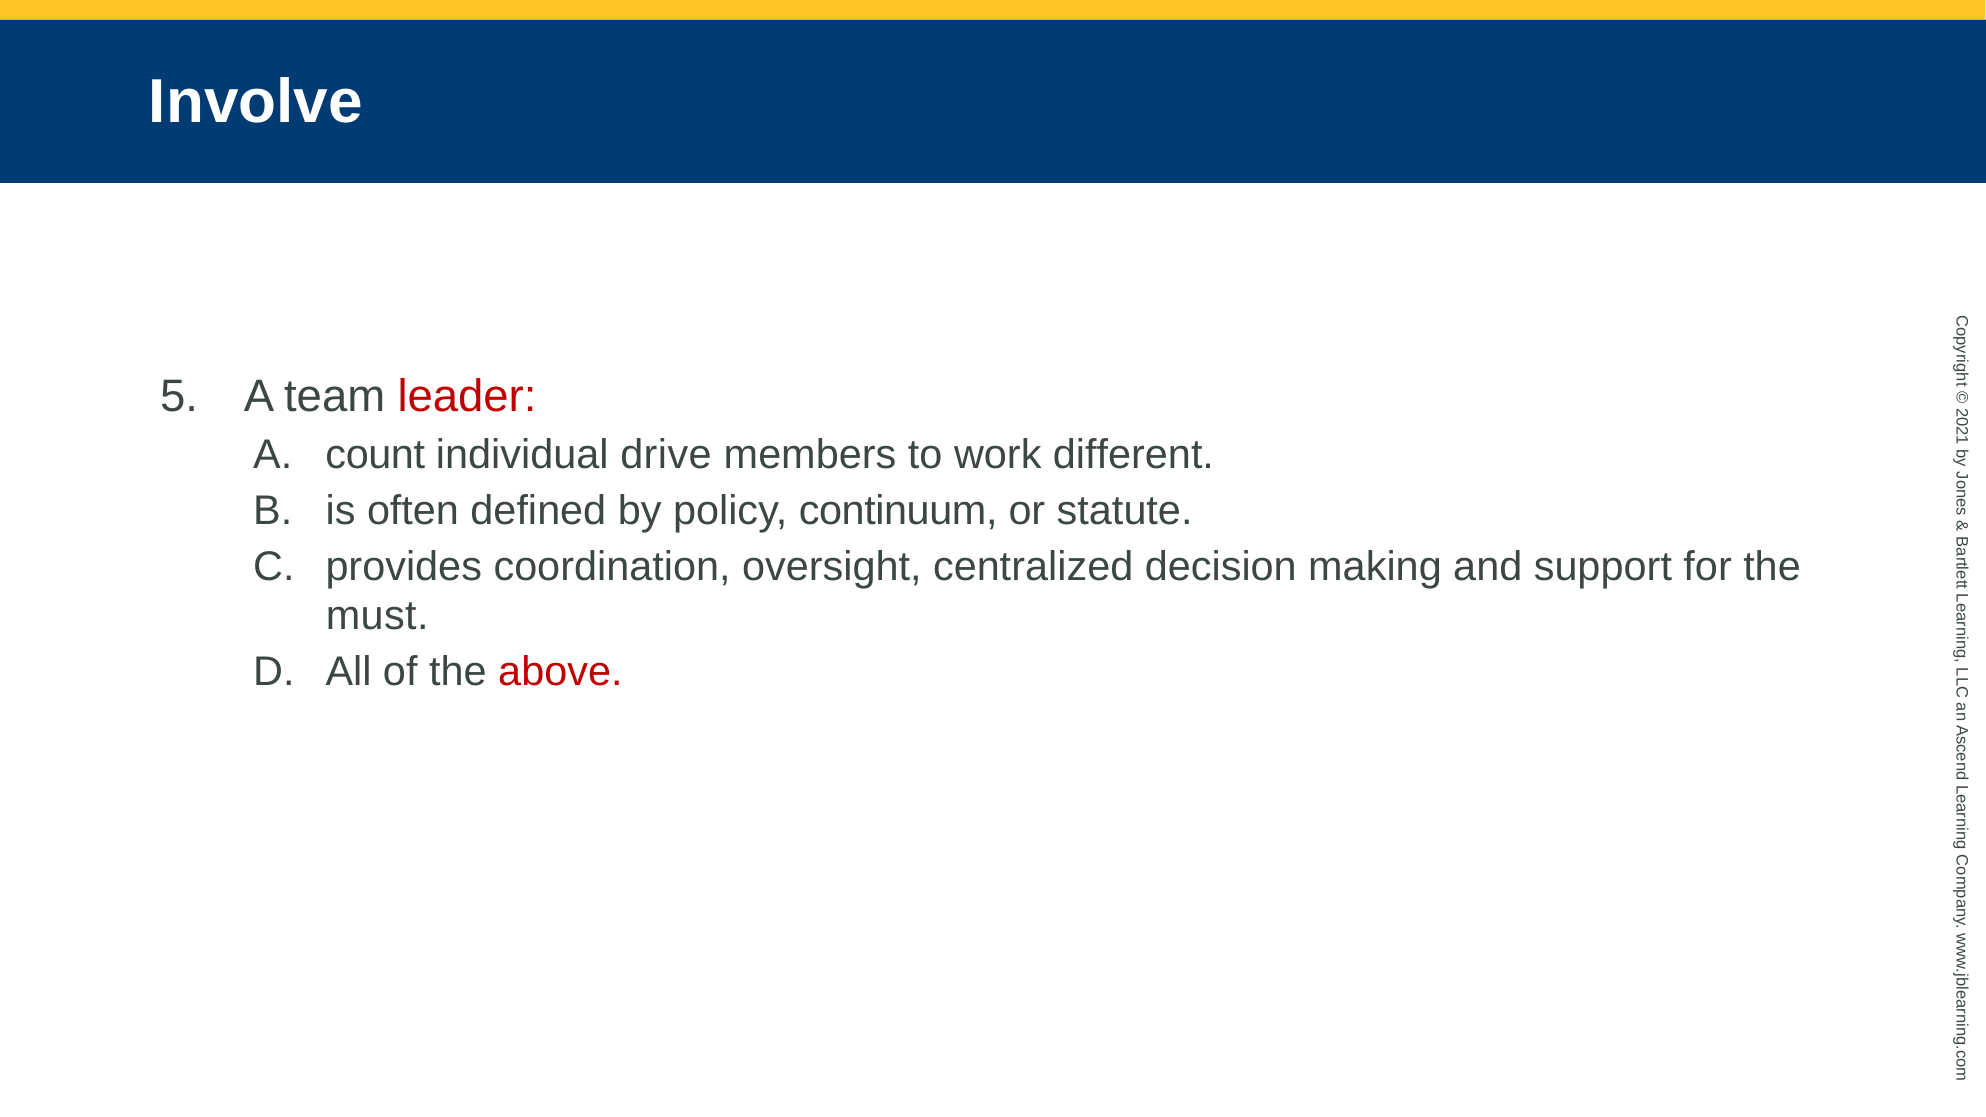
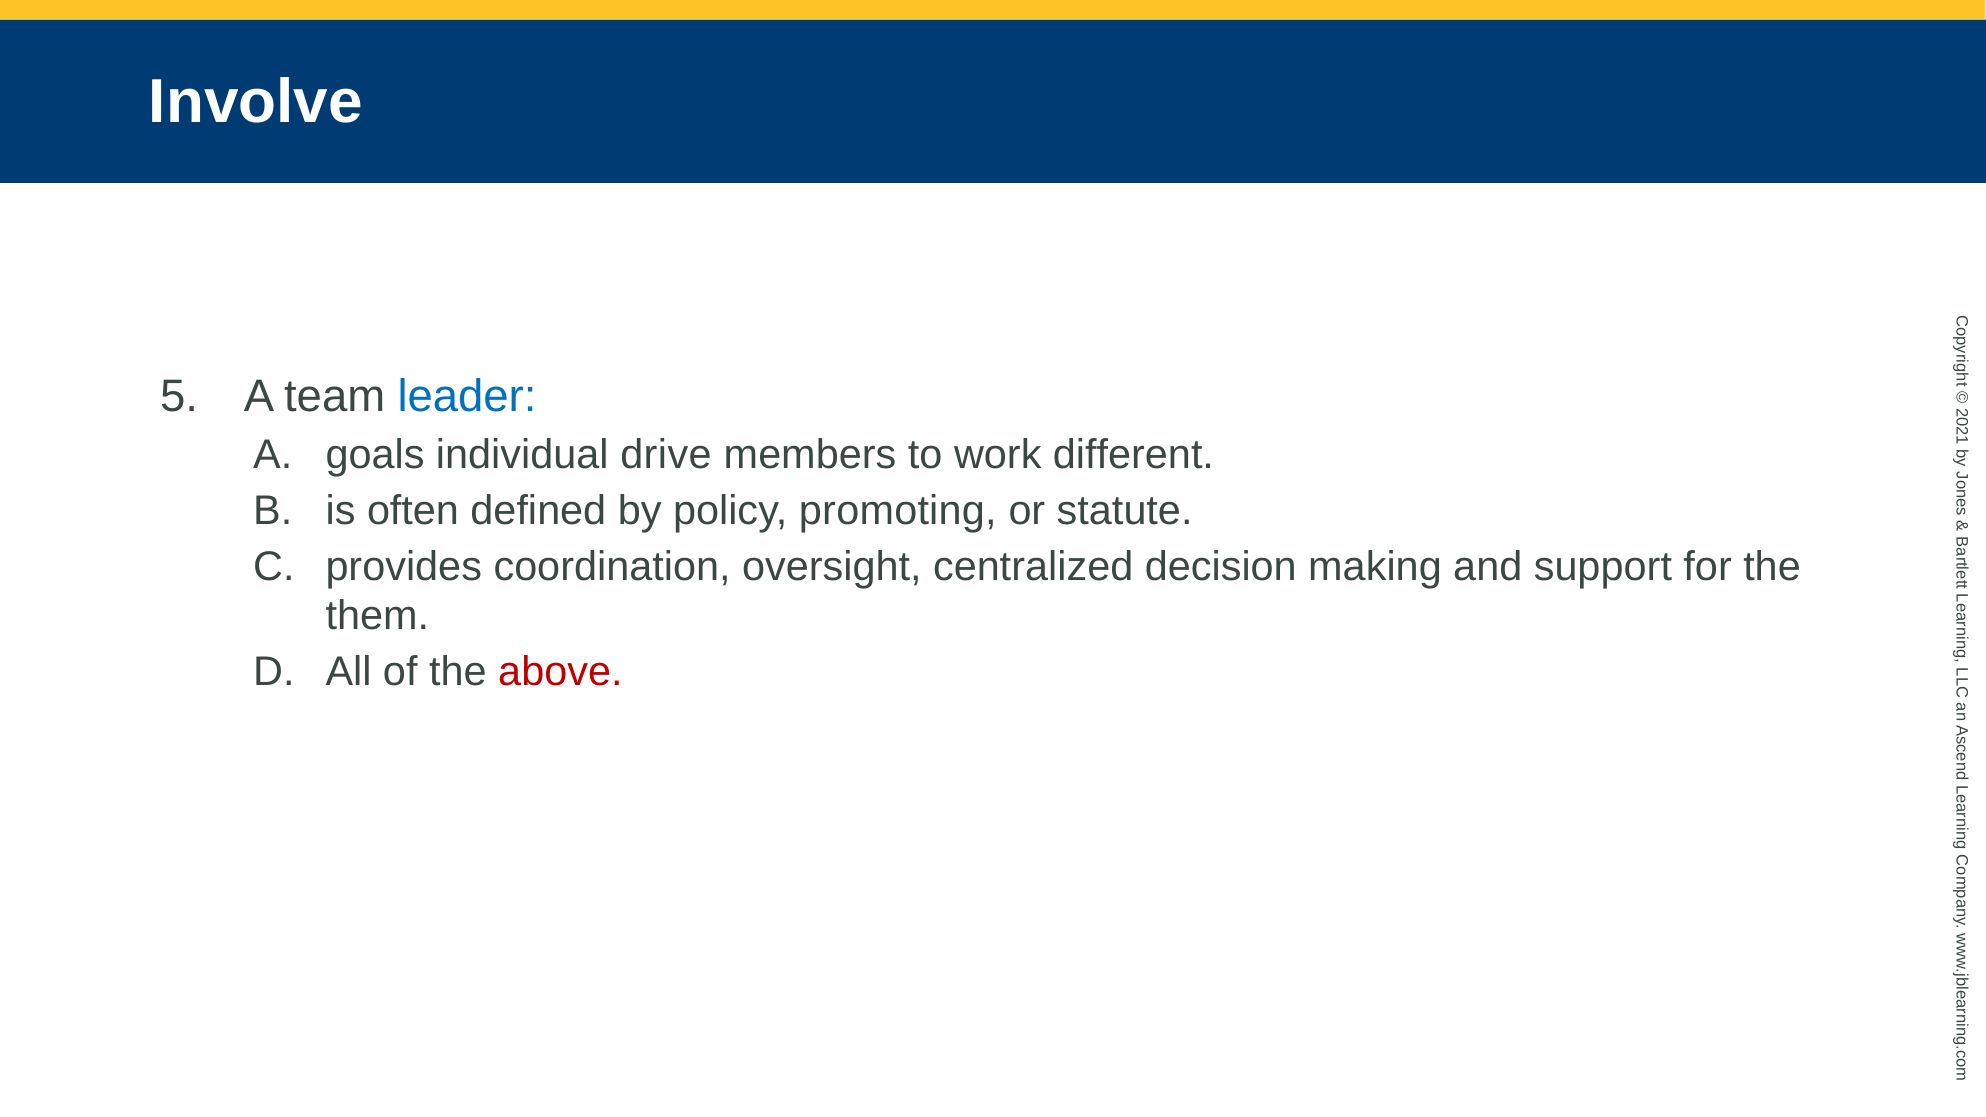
leader colour: red -> blue
count: count -> goals
continuum: continuum -> promoting
must: must -> them
